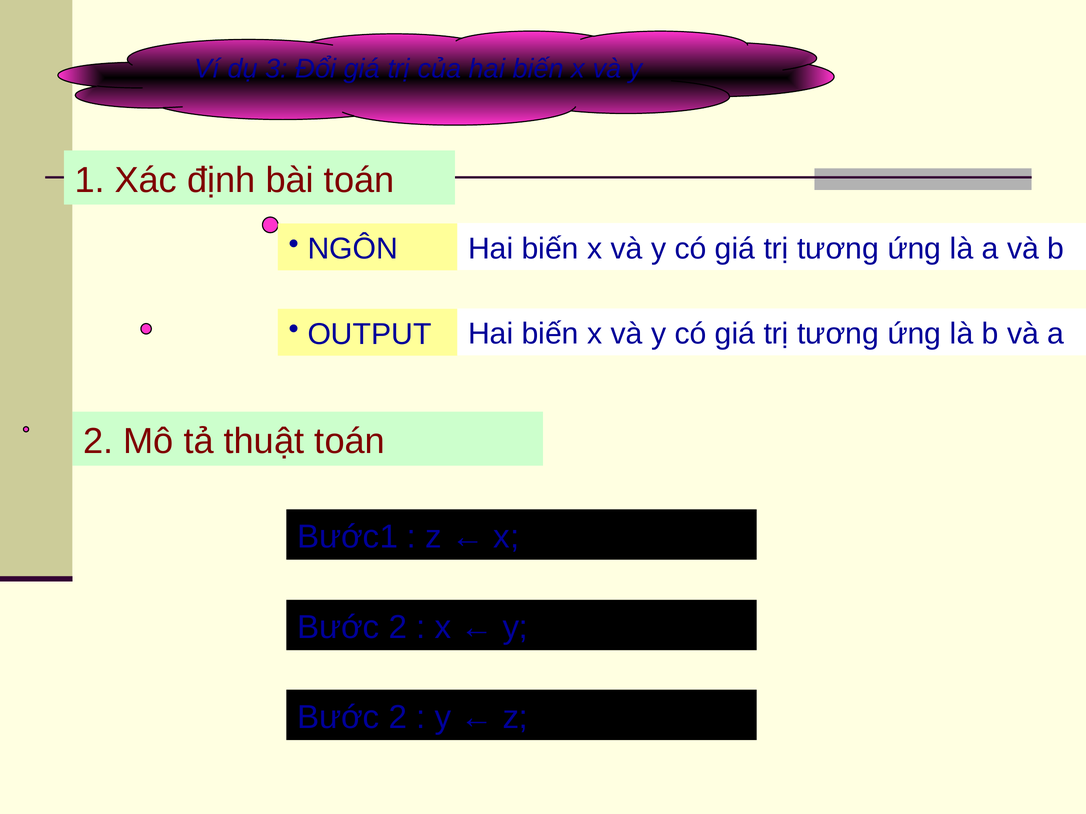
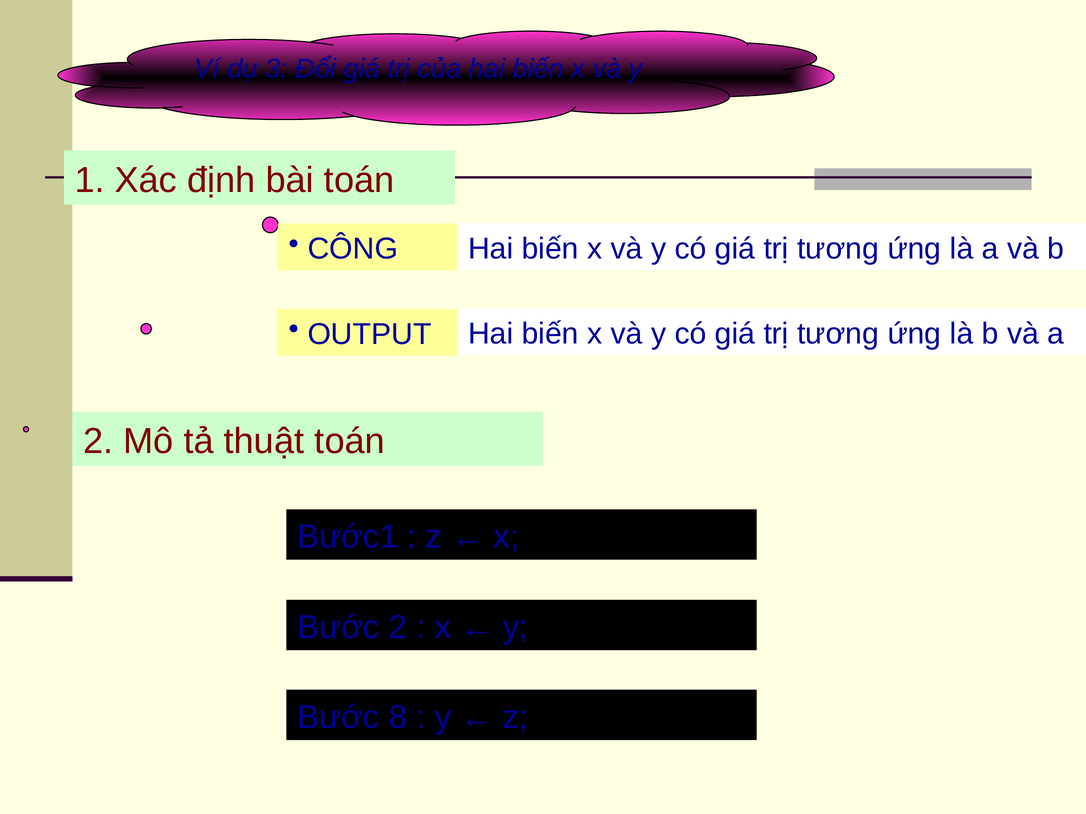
NGÔN: NGÔN -> CÔNG
2 at (398, 718): 2 -> 8
